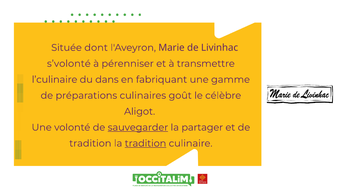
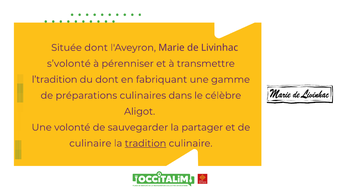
l’culinaire: l’culinaire -> l’tradition
du dans: dans -> dont
goût: goût -> dans
sauvegarder underline: present -> none
tradition at (90, 144): tradition -> culinaire
